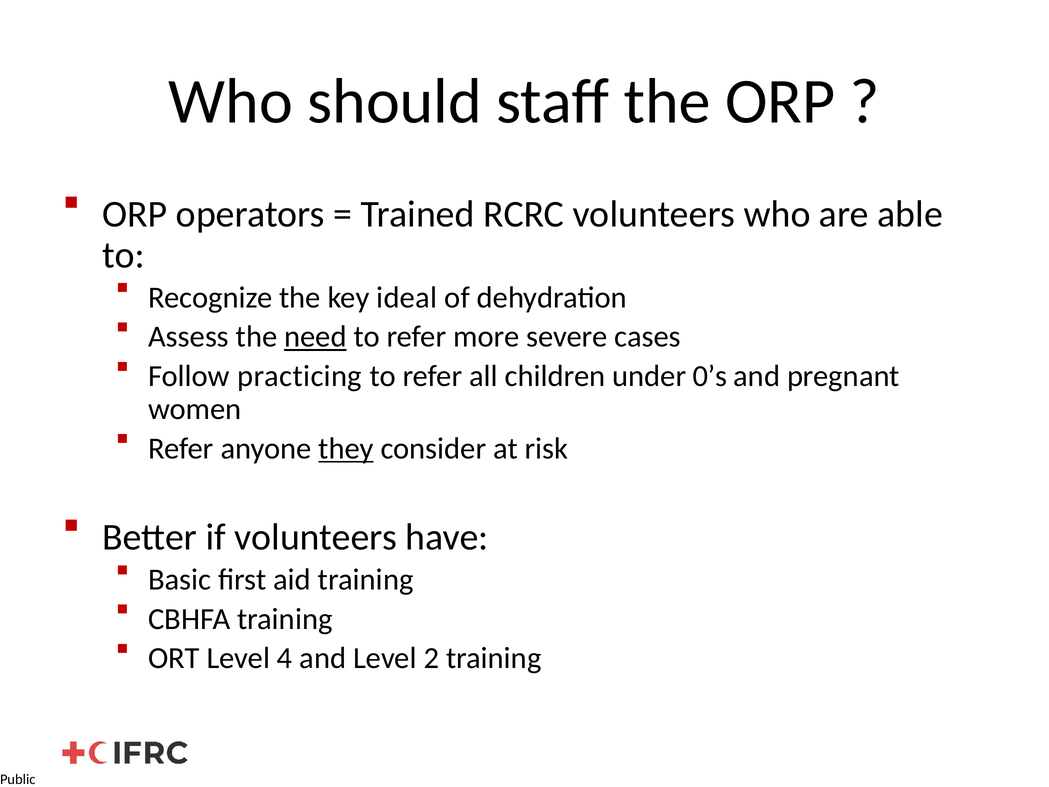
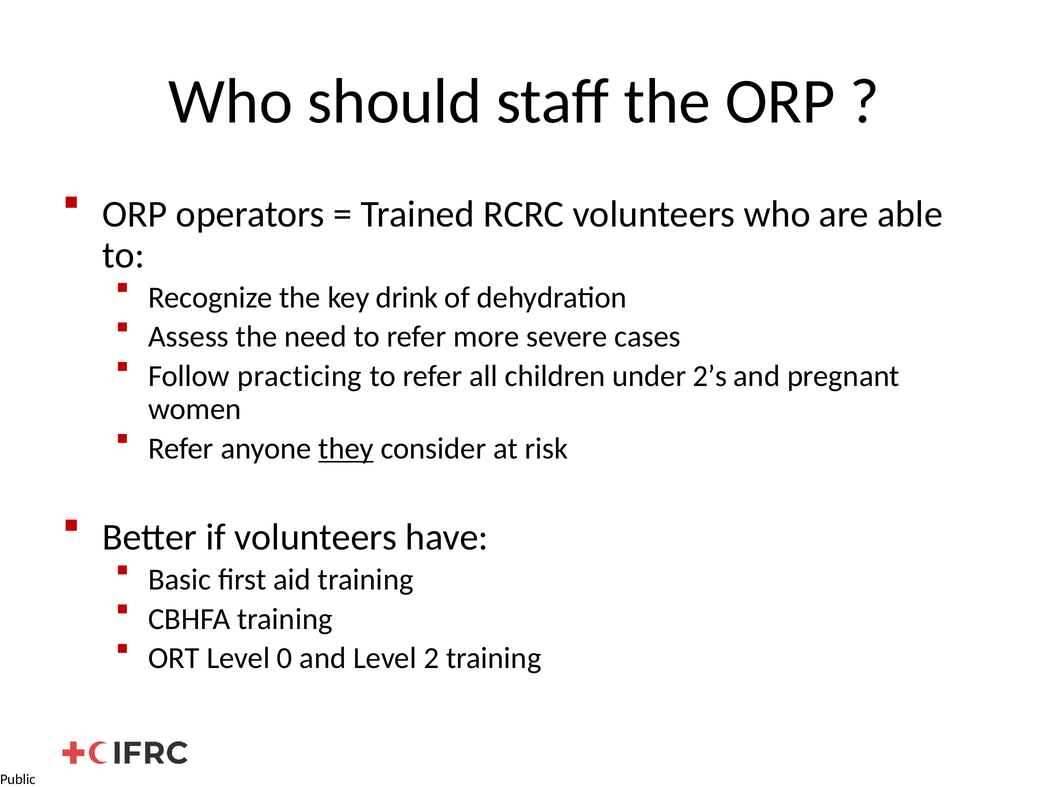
ideal: ideal -> drink
need underline: present -> none
0’s: 0’s -> 2’s
4: 4 -> 0
